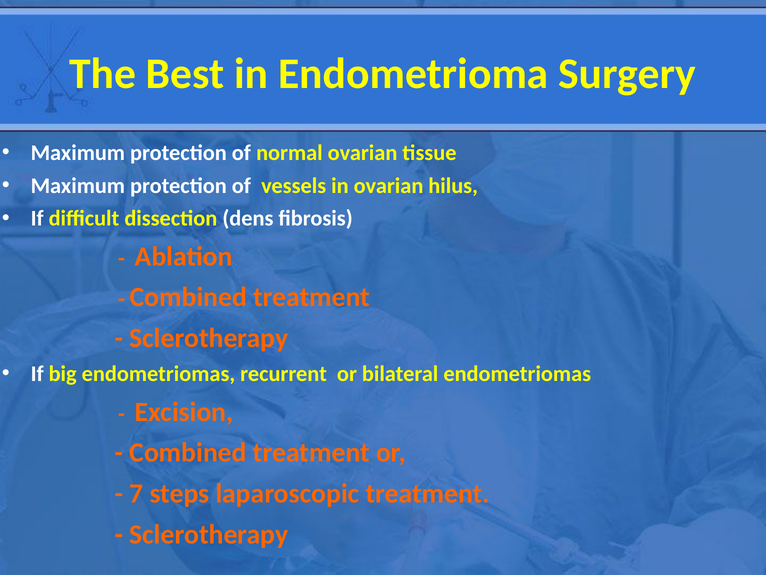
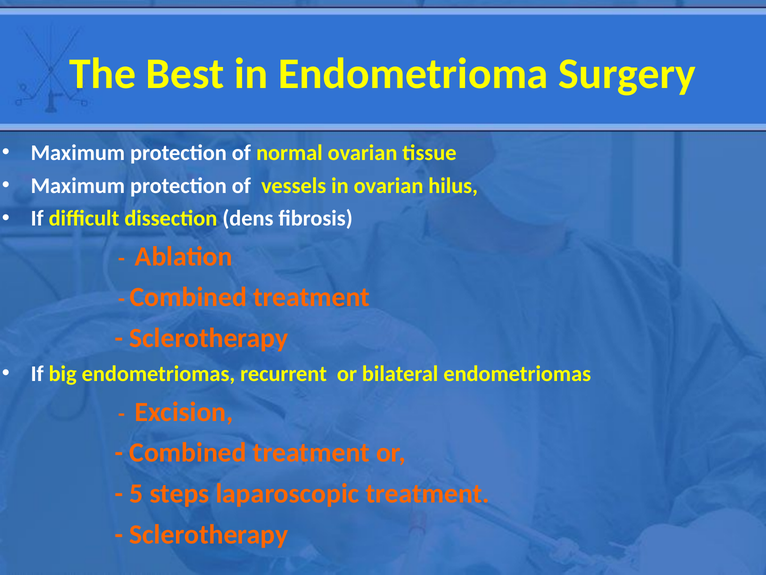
7: 7 -> 5
